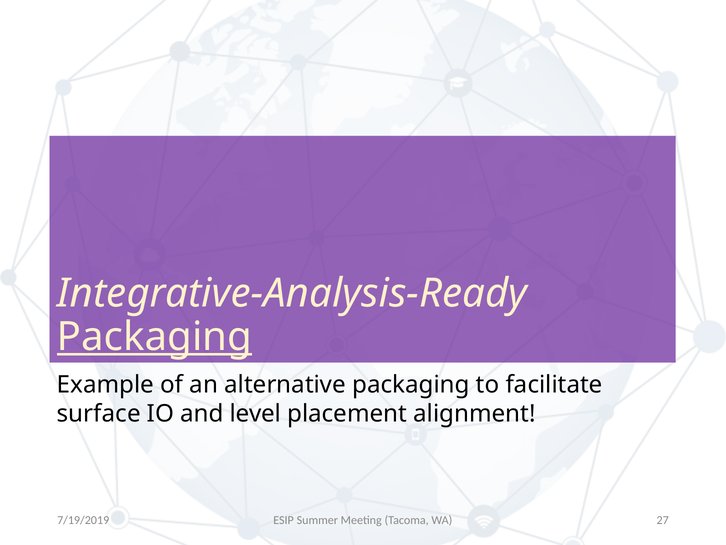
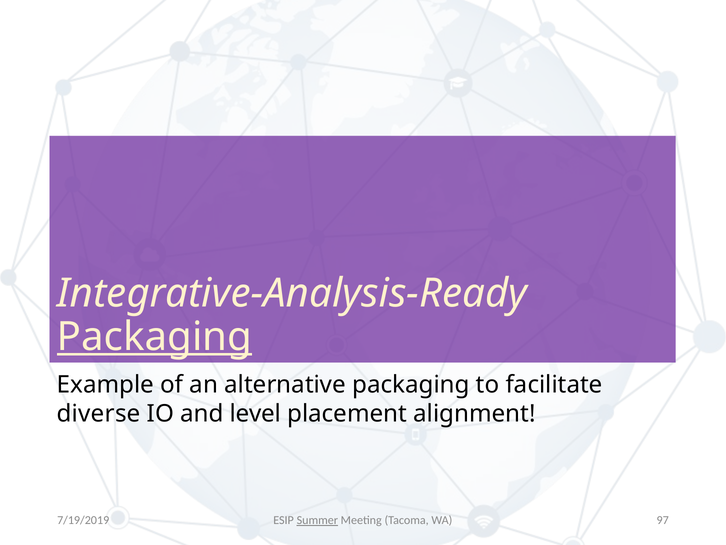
surface: surface -> diverse
Summer underline: none -> present
27: 27 -> 97
